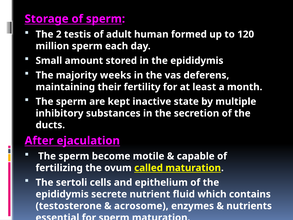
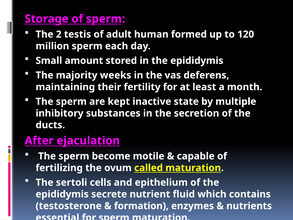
acrosome: acrosome -> formation
